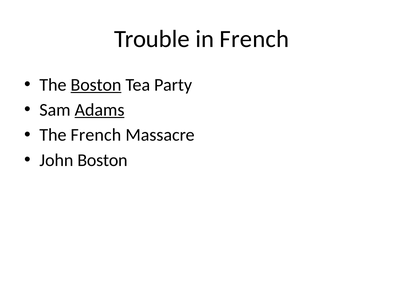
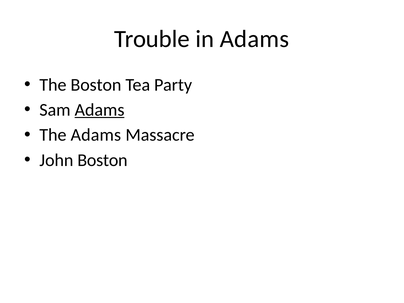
in French: French -> Adams
Boston at (96, 85) underline: present -> none
The French: French -> Adams
